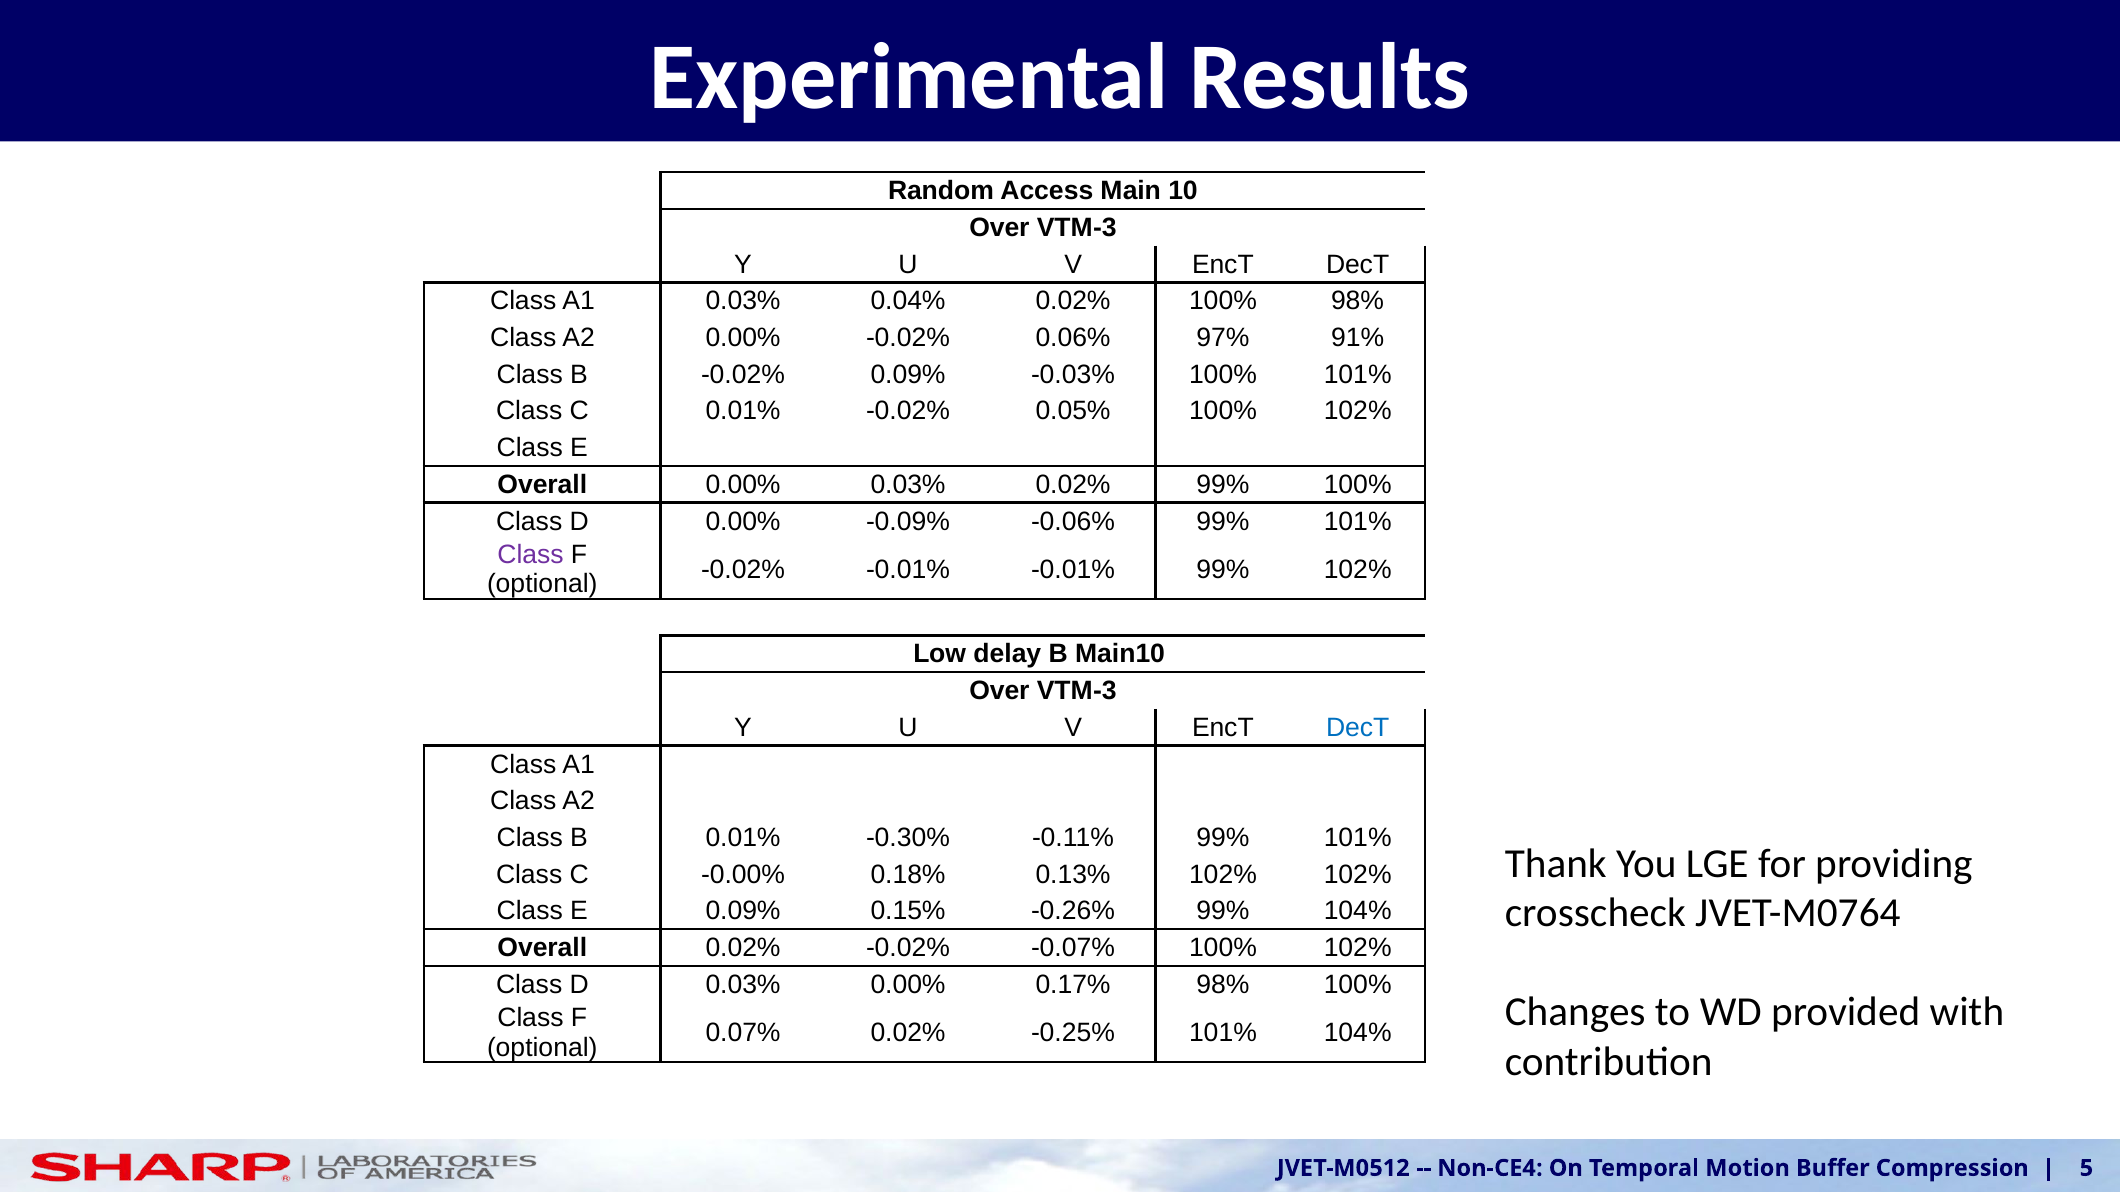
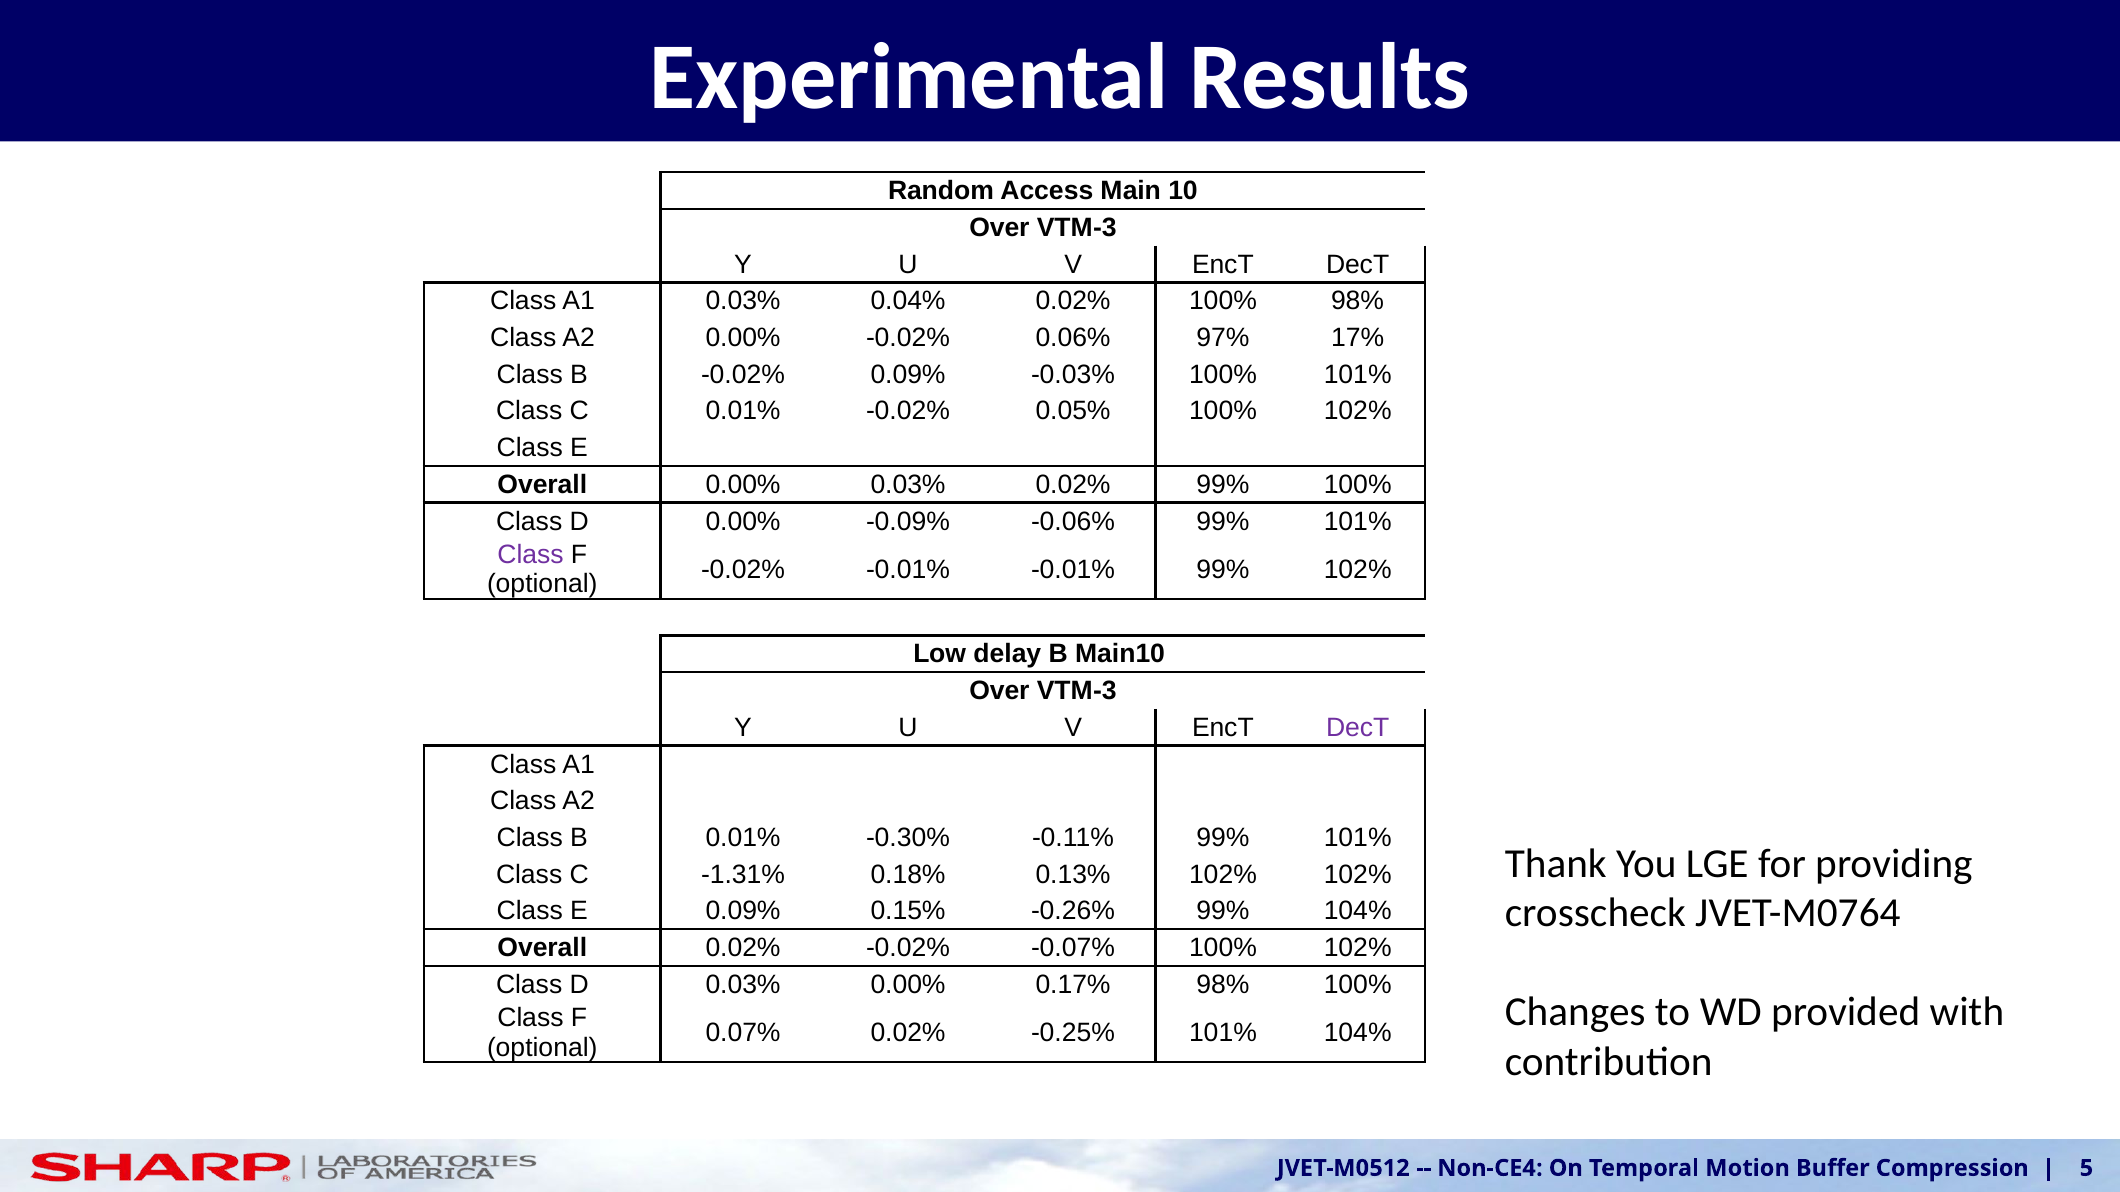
91%: 91% -> 17%
DecT at (1358, 728) colour: blue -> purple
-0.00%: -0.00% -> -1.31%
